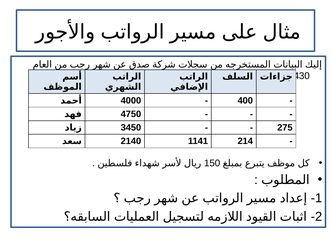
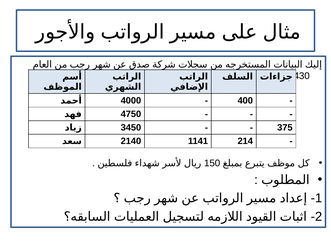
275: 275 -> 375
